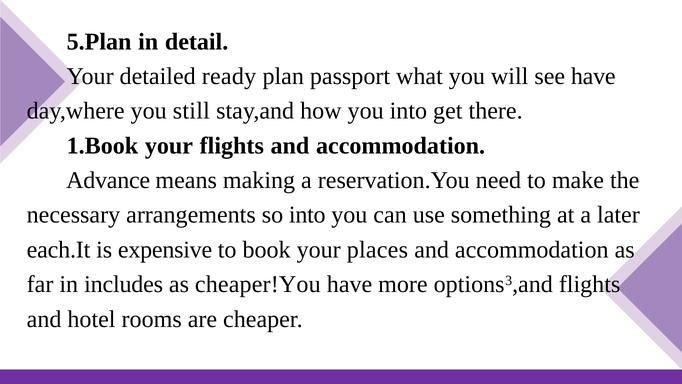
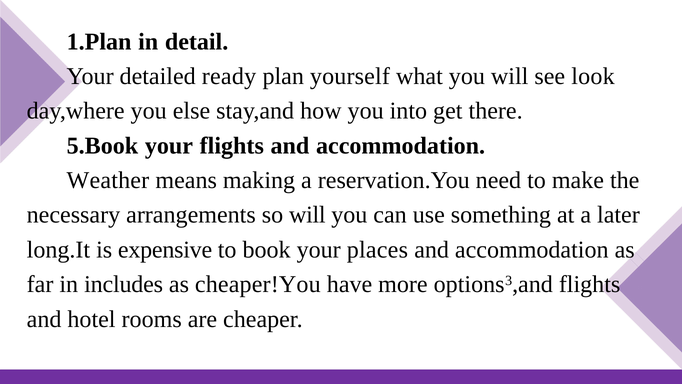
5.Plan: 5.Plan -> 1.Plan
passport: passport -> yourself
see have: have -> look
still: still -> else
1.Book: 1.Book -> 5.Book
Advance: Advance -> Weather
so into: into -> will
each.It: each.It -> long.It
